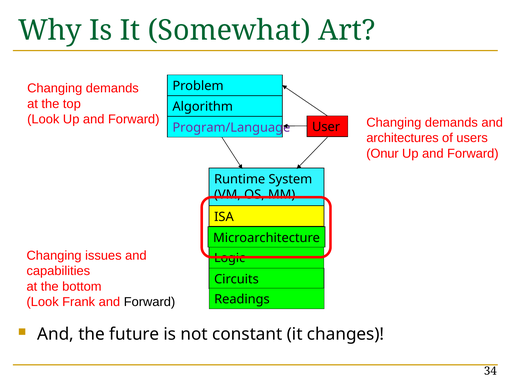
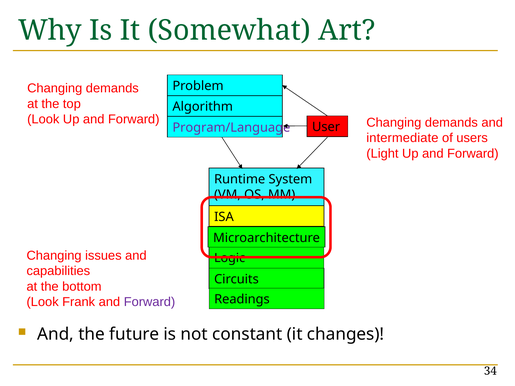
architectures: architectures -> intermediate
Onur: Onur -> Light
Forward at (150, 302) colour: black -> purple
